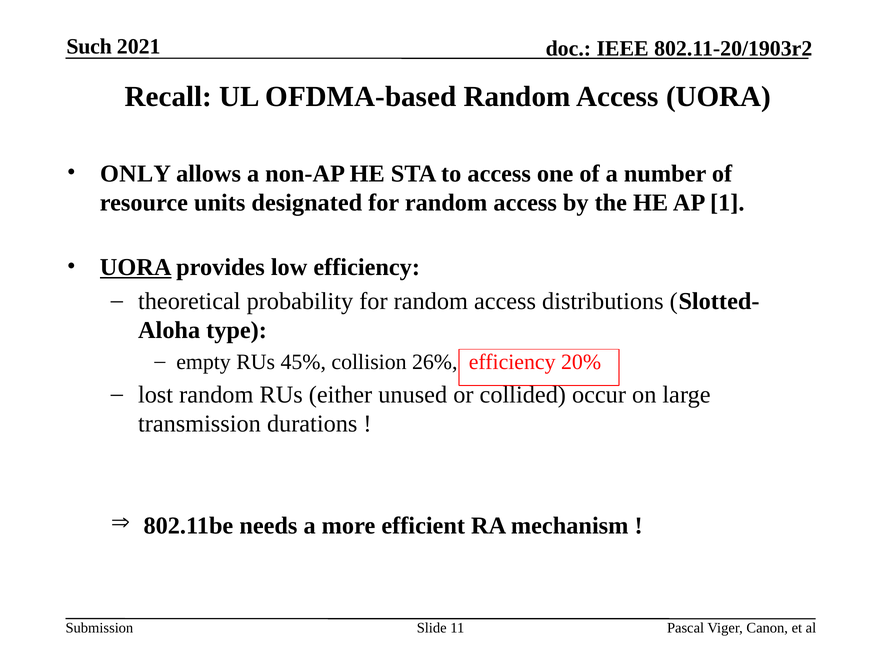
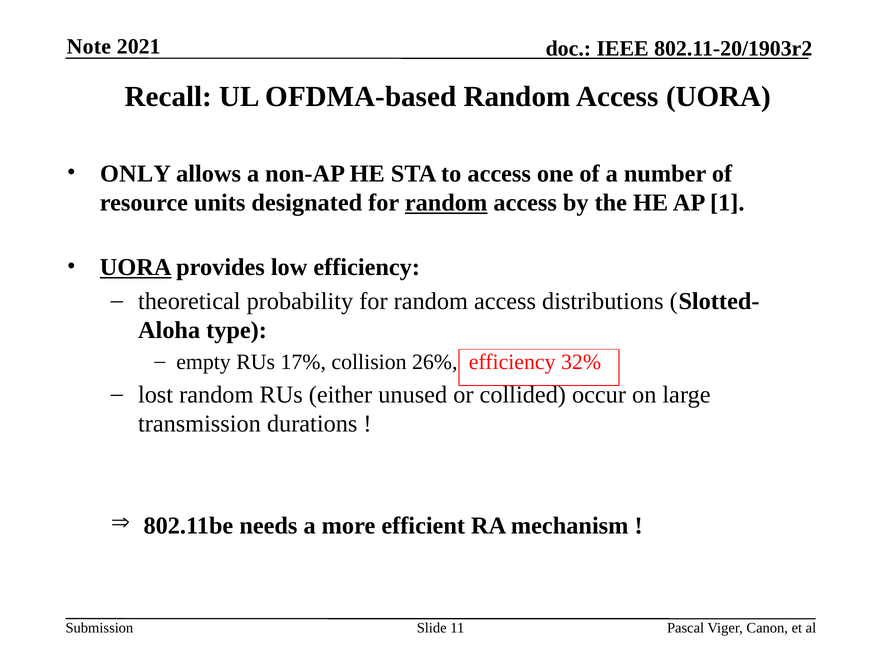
Such: Such -> Note
random at (446, 203) underline: none -> present
45%: 45% -> 17%
20%: 20% -> 32%
